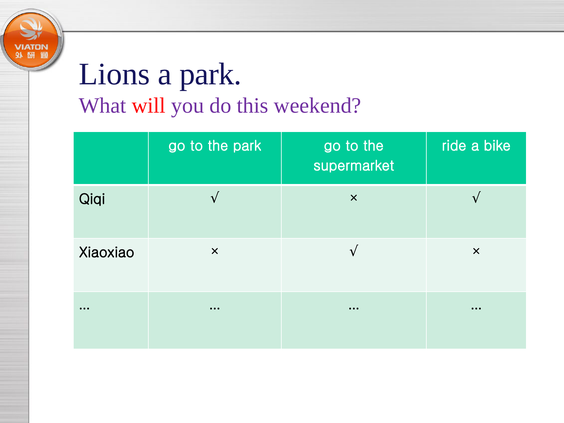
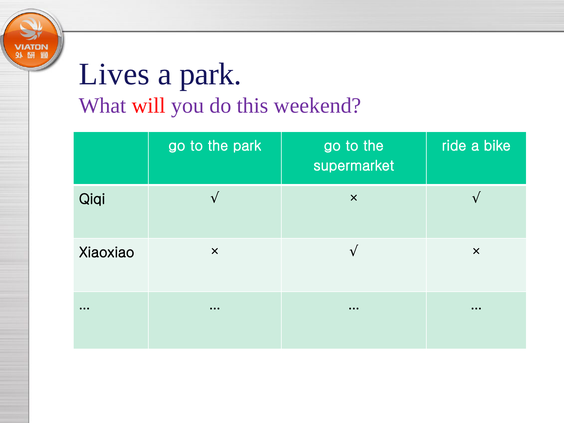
Lions: Lions -> Lives
